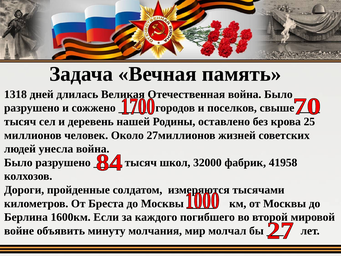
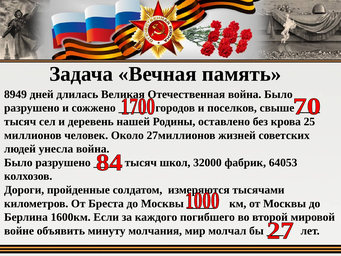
1318: 1318 -> 8949
41958: 41958 -> 64053
